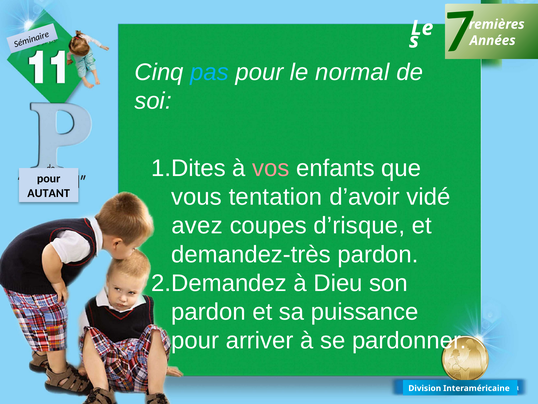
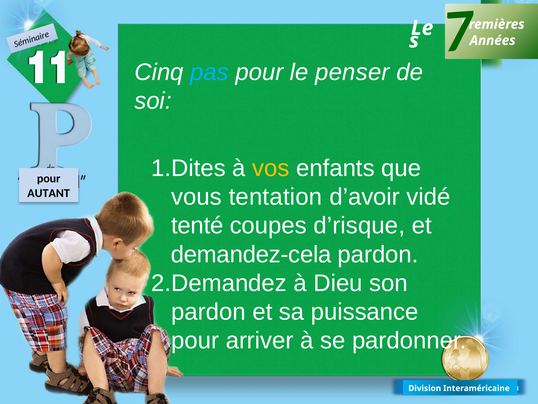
normal: normal -> penser
vos colour: pink -> yellow
avez: avez -> tenté
demandez-très: demandez-très -> demandez-cela
